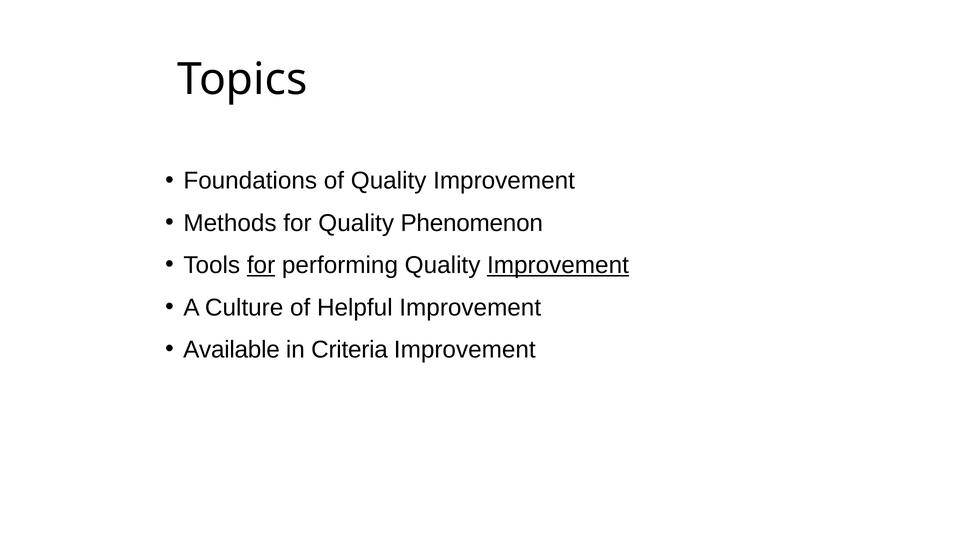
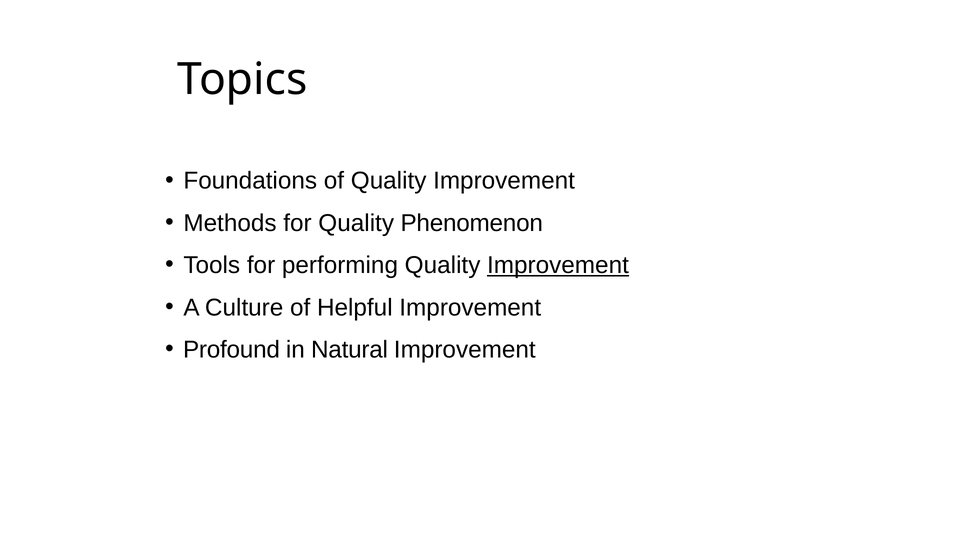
for at (261, 265) underline: present -> none
Available: Available -> Profound
Criteria: Criteria -> Natural
